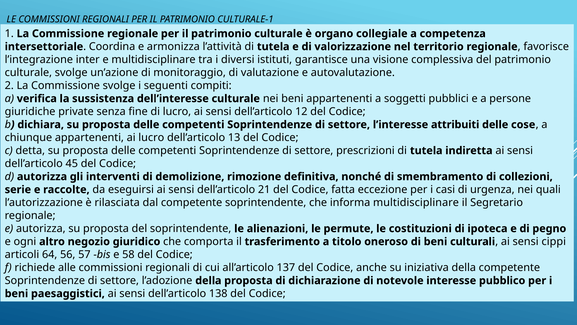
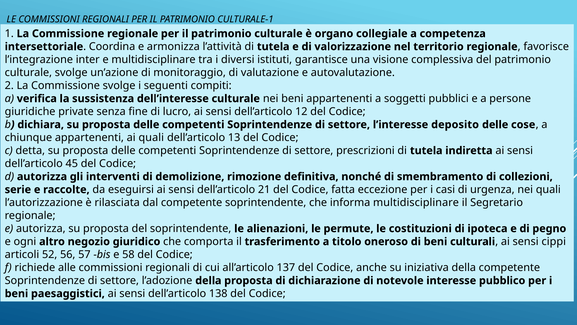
attribuiti: attribuiti -> deposito
ai lucro: lucro -> quali
64: 64 -> 52
